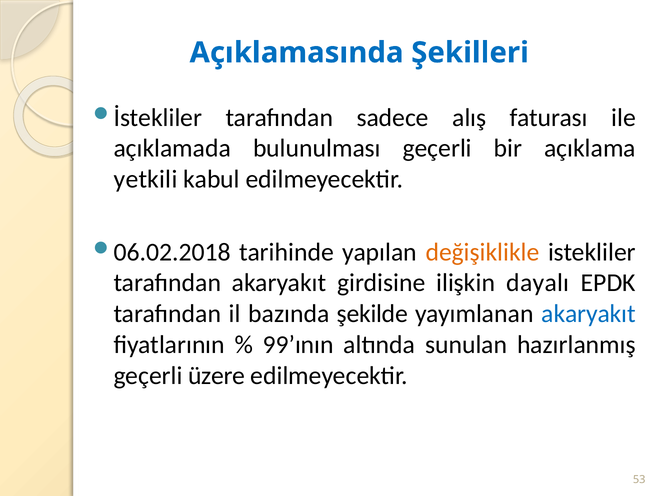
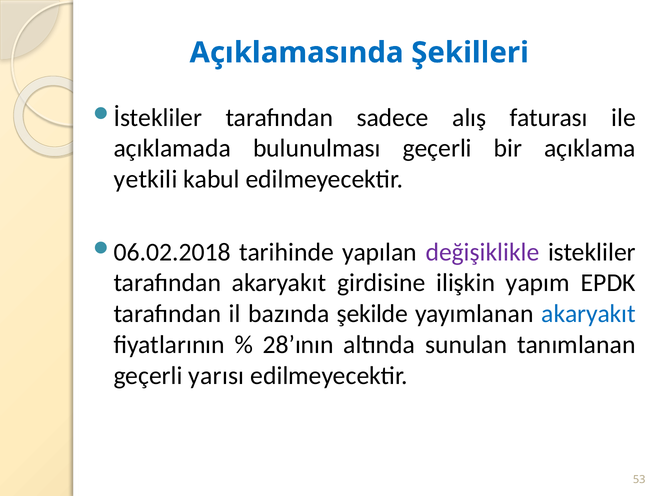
değişiklikle colour: orange -> purple
dayalı: dayalı -> yapım
99’ının: 99’ının -> 28’ının
hazırlanmış: hazırlanmış -> tanımlanan
üzere: üzere -> yarısı
